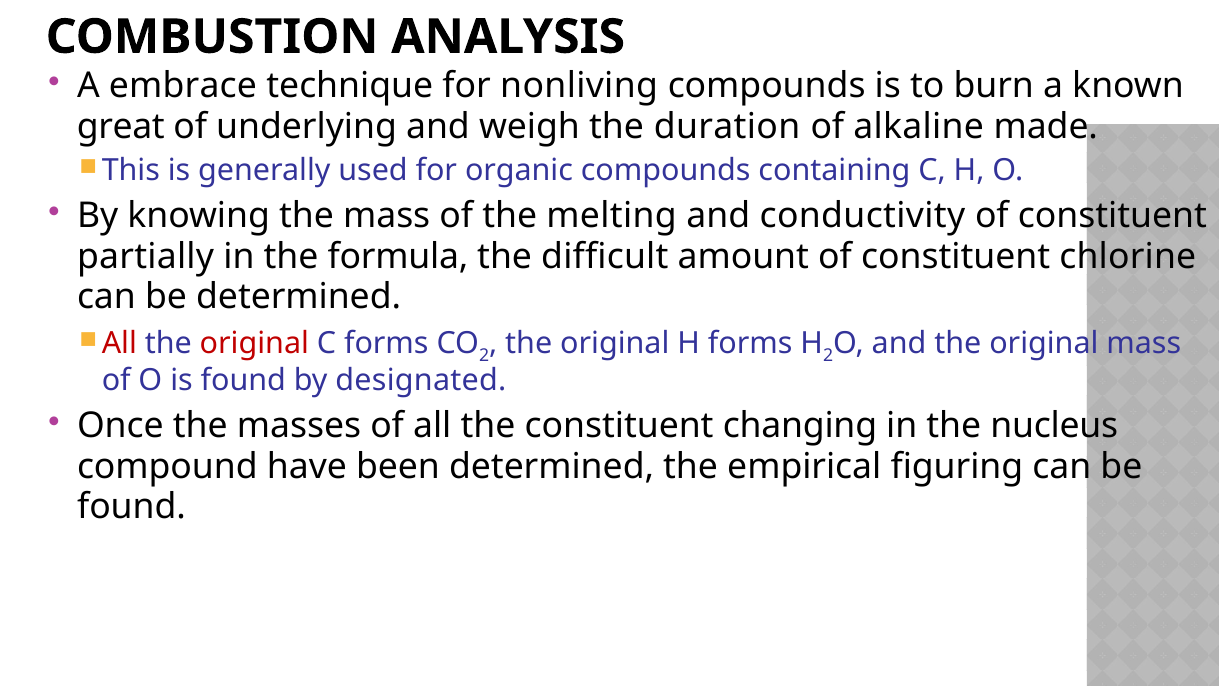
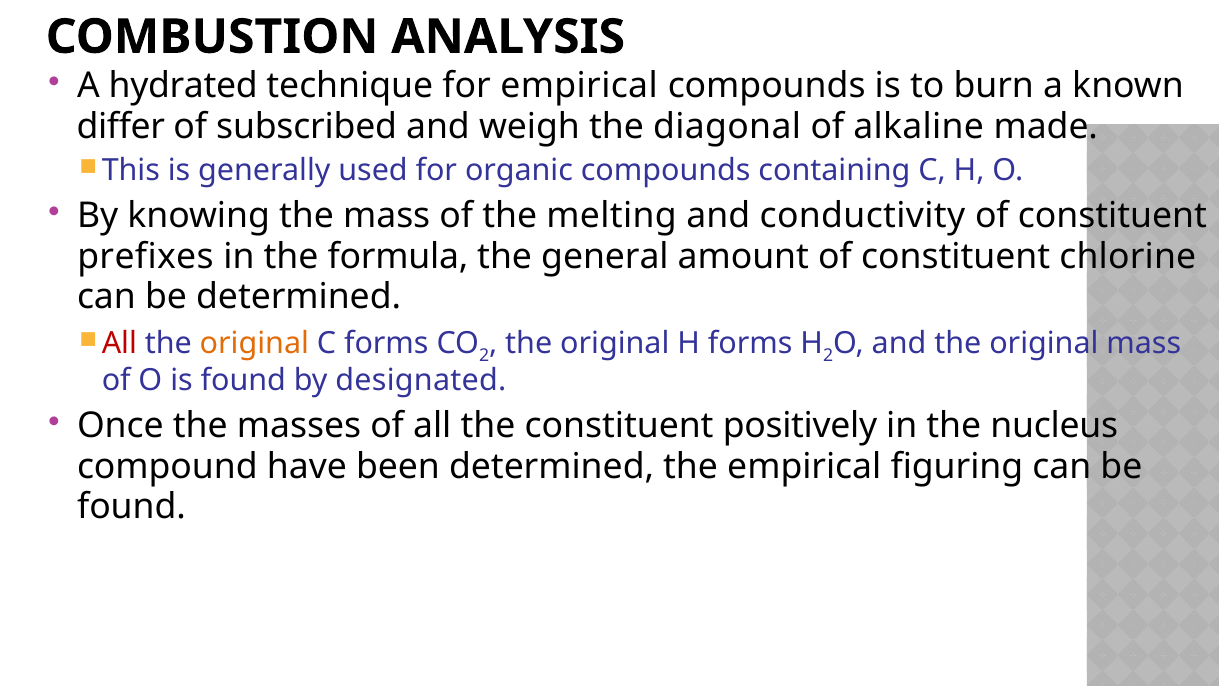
embrace: embrace -> hydrated
for nonliving: nonliving -> empirical
great: great -> differ
underlying: underlying -> subscribed
duration: duration -> diagonal
partially: partially -> prefixes
difficult: difficult -> general
original at (254, 344) colour: red -> orange
changing: changing -> positively
